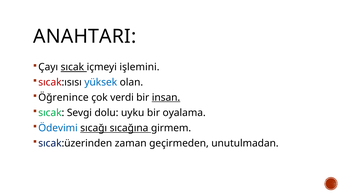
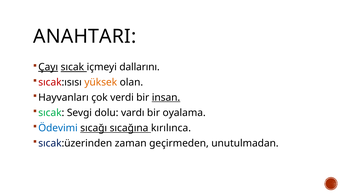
Çayı underline: none -> present
işlemini: işlemini -> dallarını
yüksek colour: blue -> orange
Öğrenince: Öğrenince -> Hayvanları
uyku: uyku -> vardı
girmem: girmem -> kırılınca
